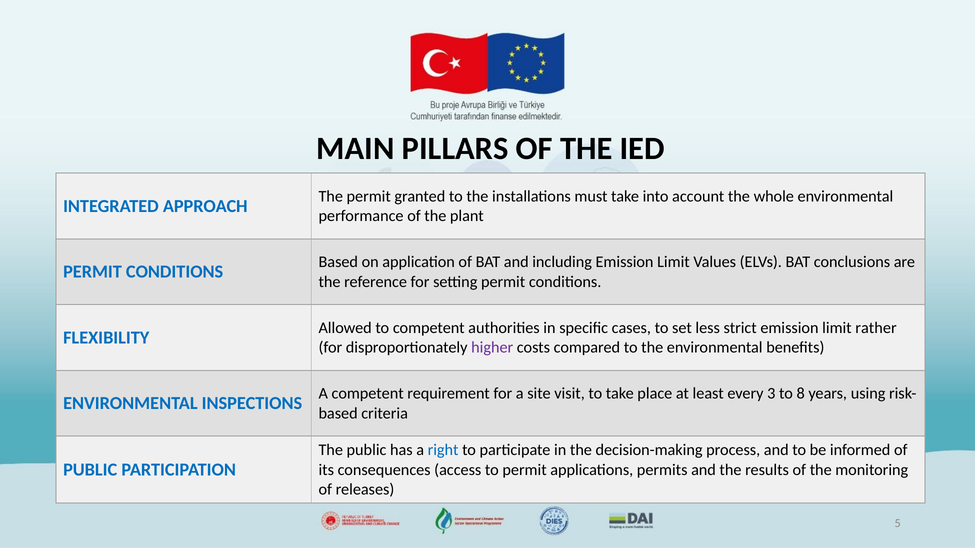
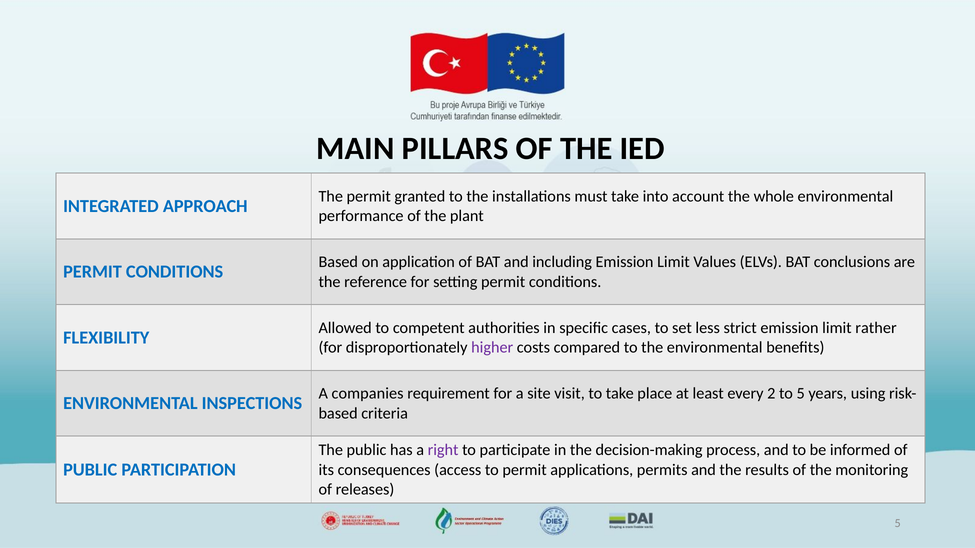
A competent: competent -> companies
3: 3 -> 2
to 8: 8 -> 5
right colour: blue -> purple
